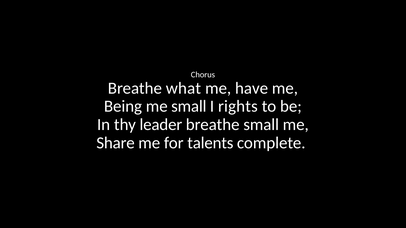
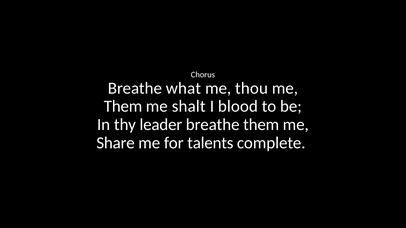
have: have -> thou
Being at (123, 107): Being -> Them
me small: small -> shalt
rights: rights -> blood
breathe small: small -> them
